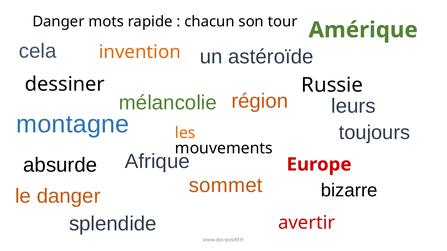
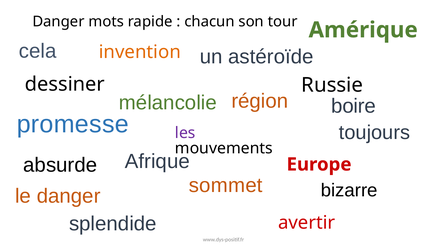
leurs: leurs -> boire
montagne: montagne -> promesse
les colour: orange -> purple
